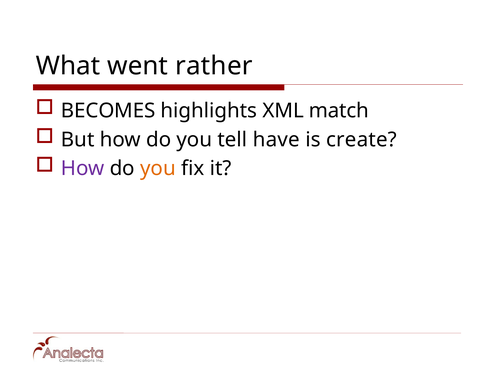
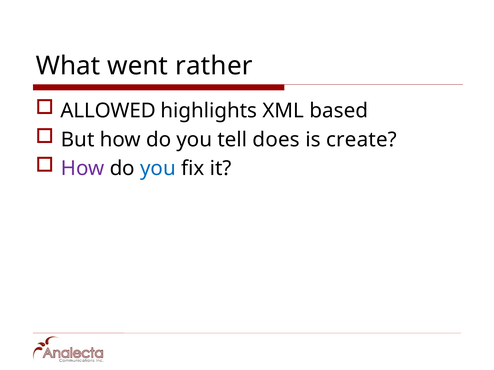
BECOMES: BECOMES -> ALLOWED
match: match -> based
have: have -> does
you at (158, 169) colour: orange -> blue
